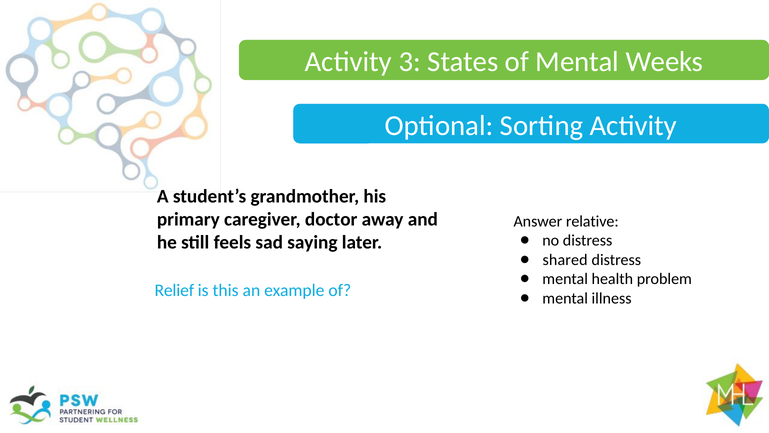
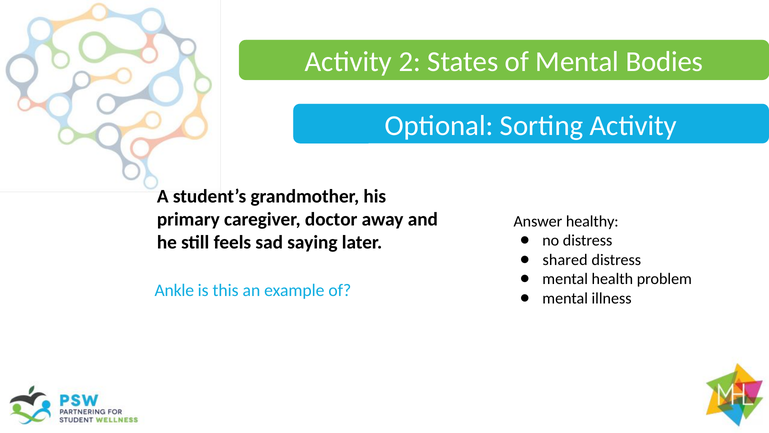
3: 3 -> 2
Weeks: Weeks -> Bodies
relative: relative -> healthy
Relief: Relief -> Ankle
